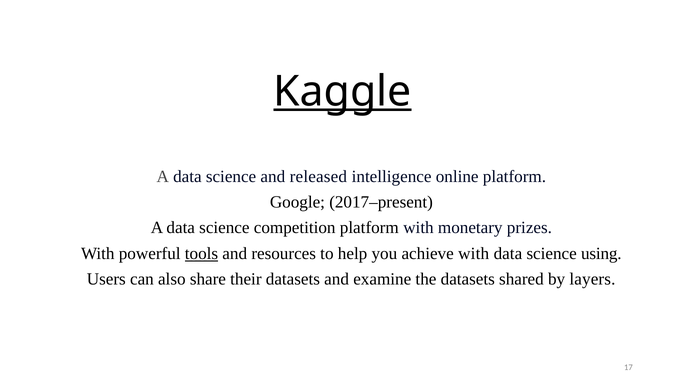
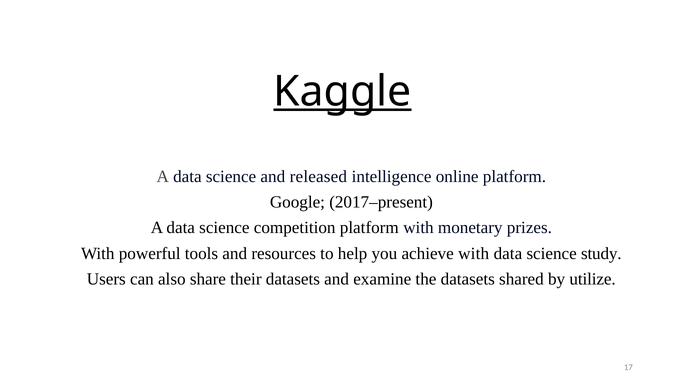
tools underline: present -> none
using: using -> study
layers: layers -> utilize
